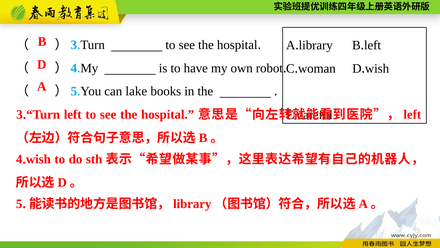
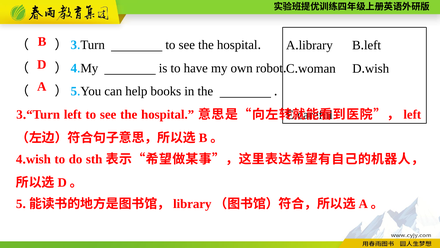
lake: lake -> help
